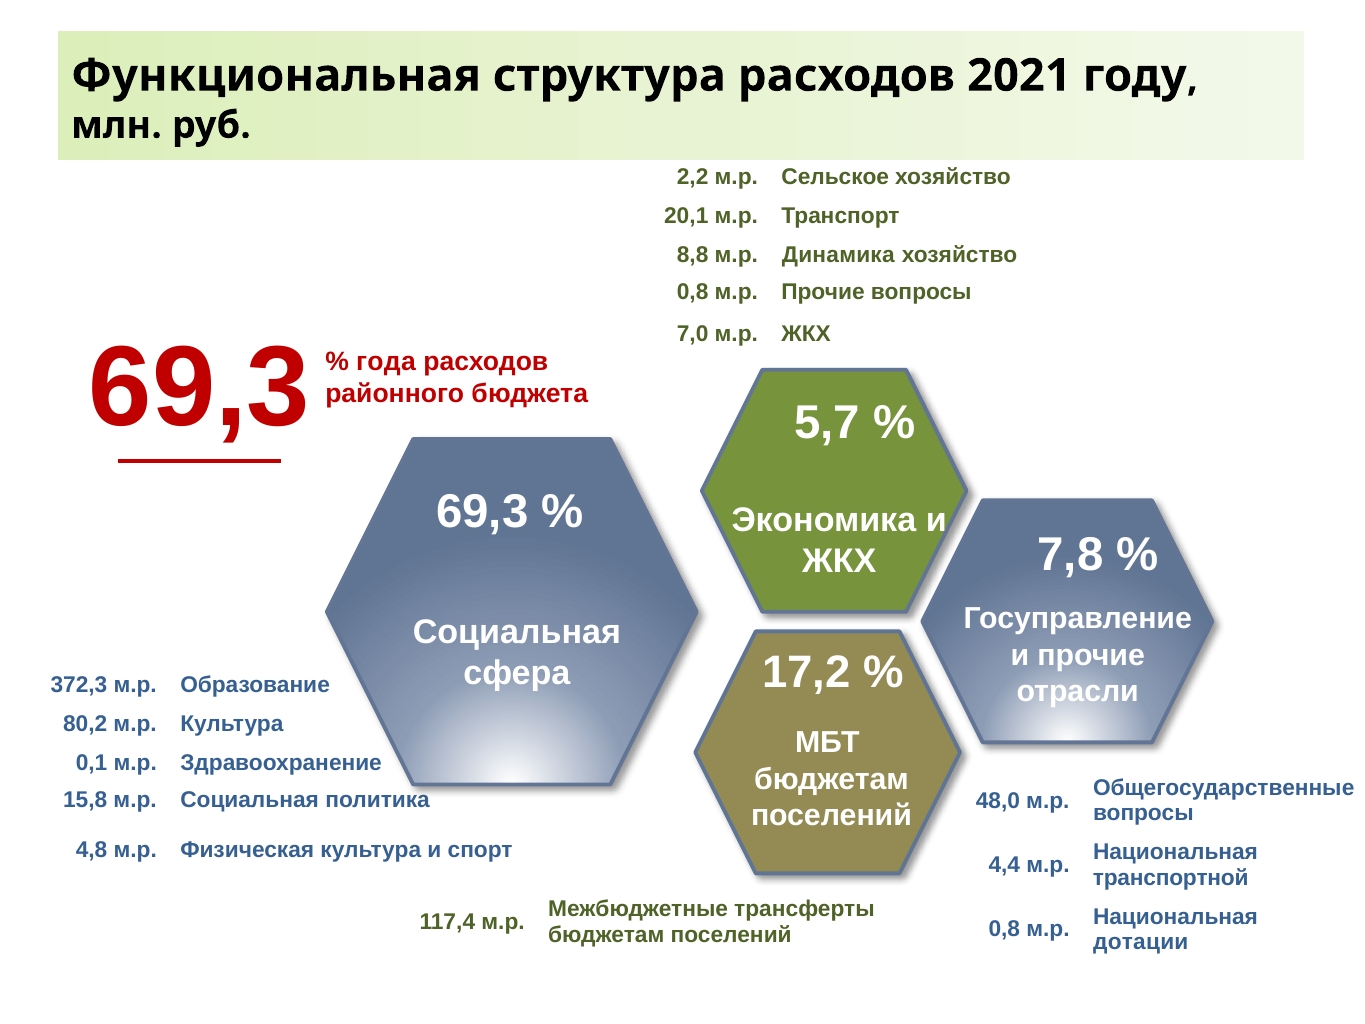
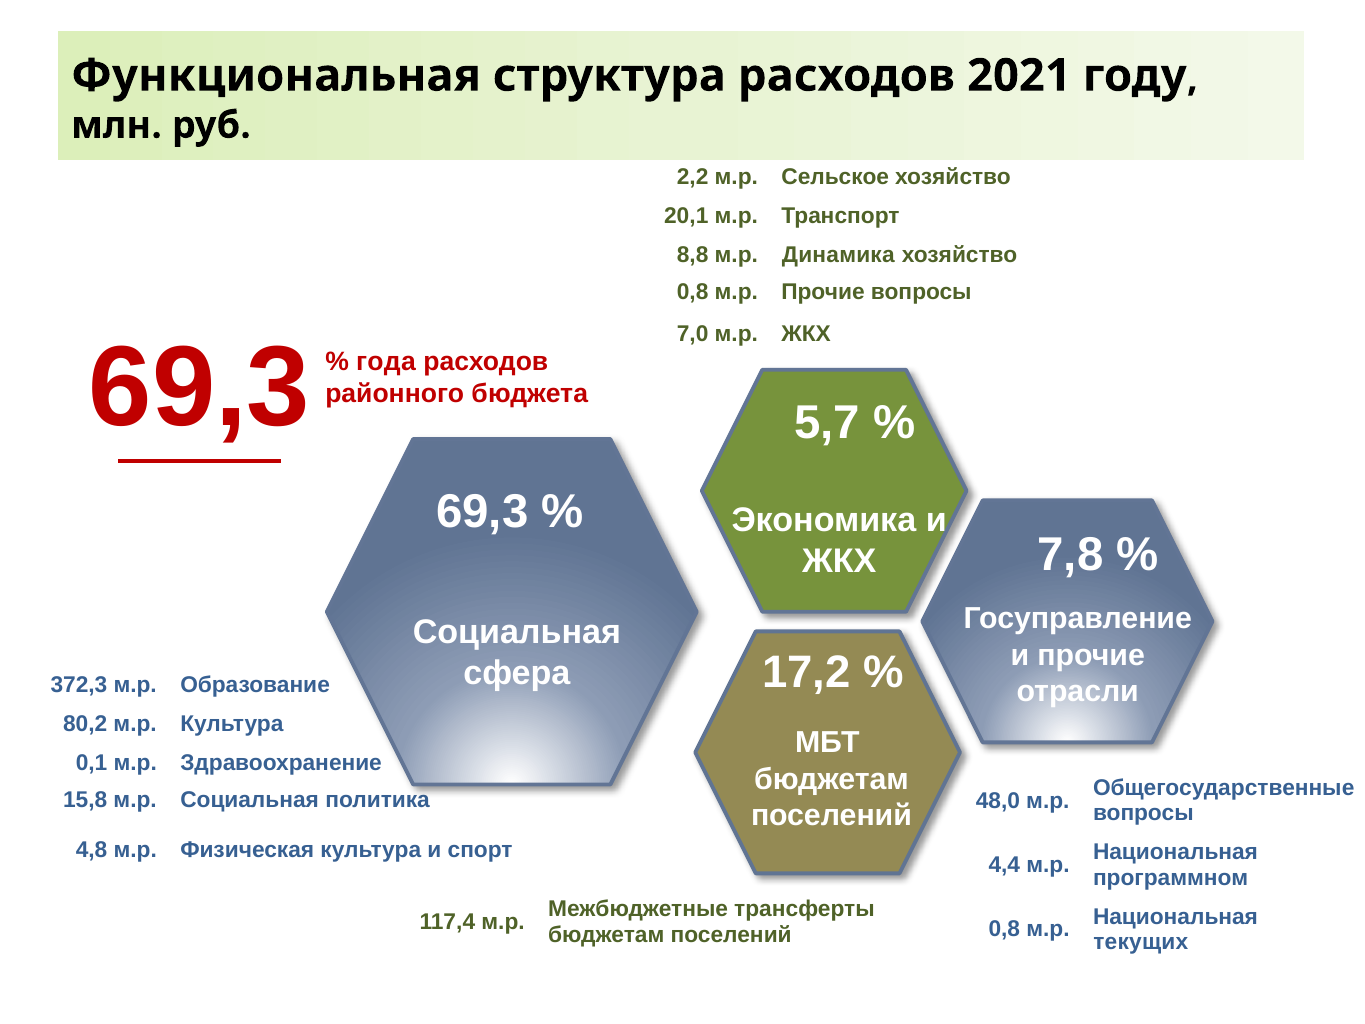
транспортной: транспортной -> программном
дотации: дотации -> текущих
